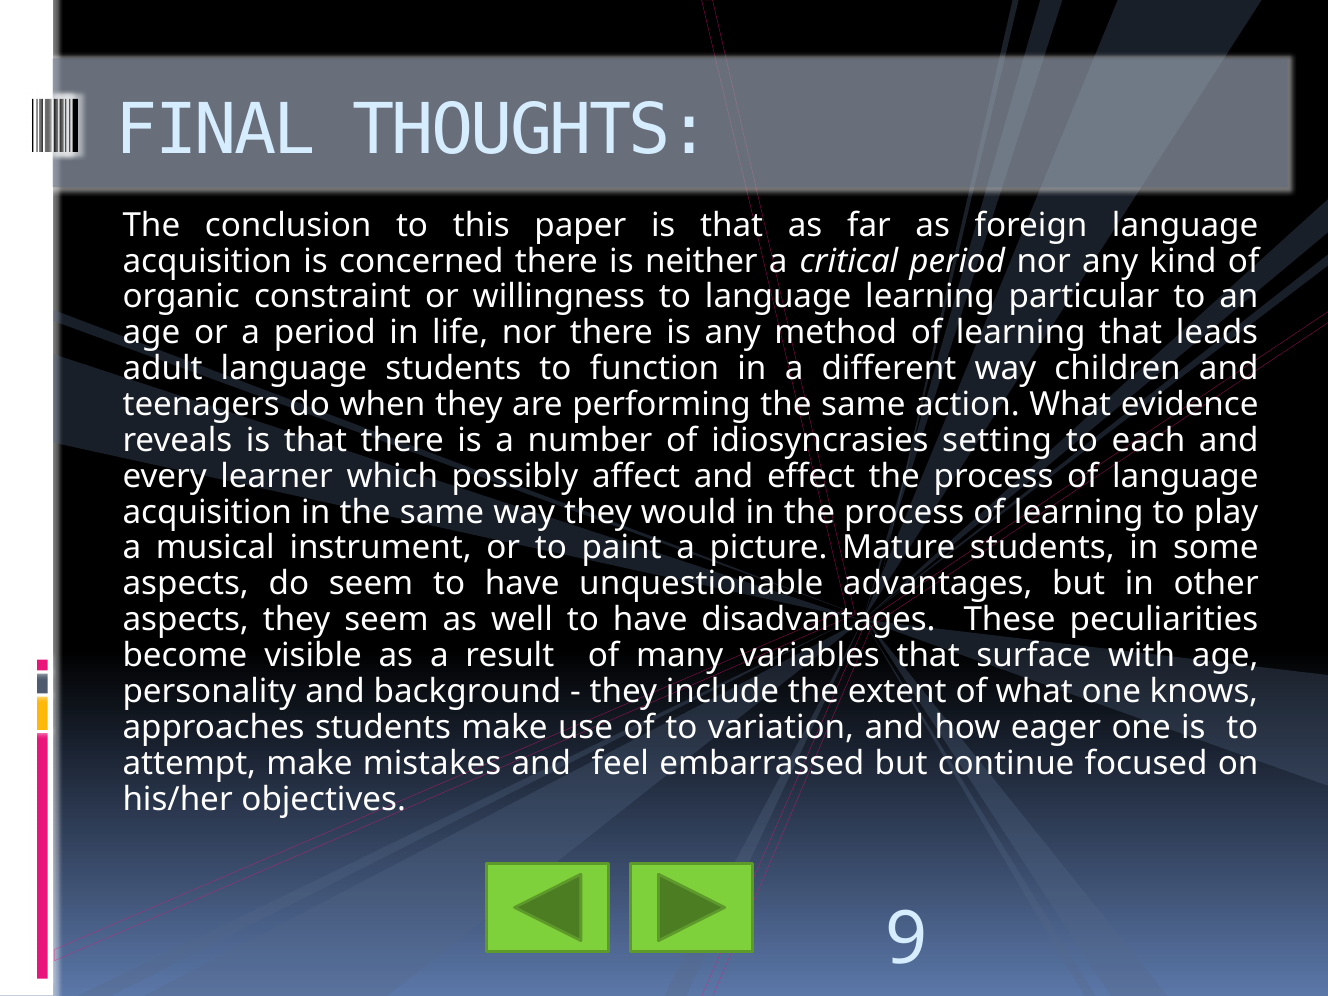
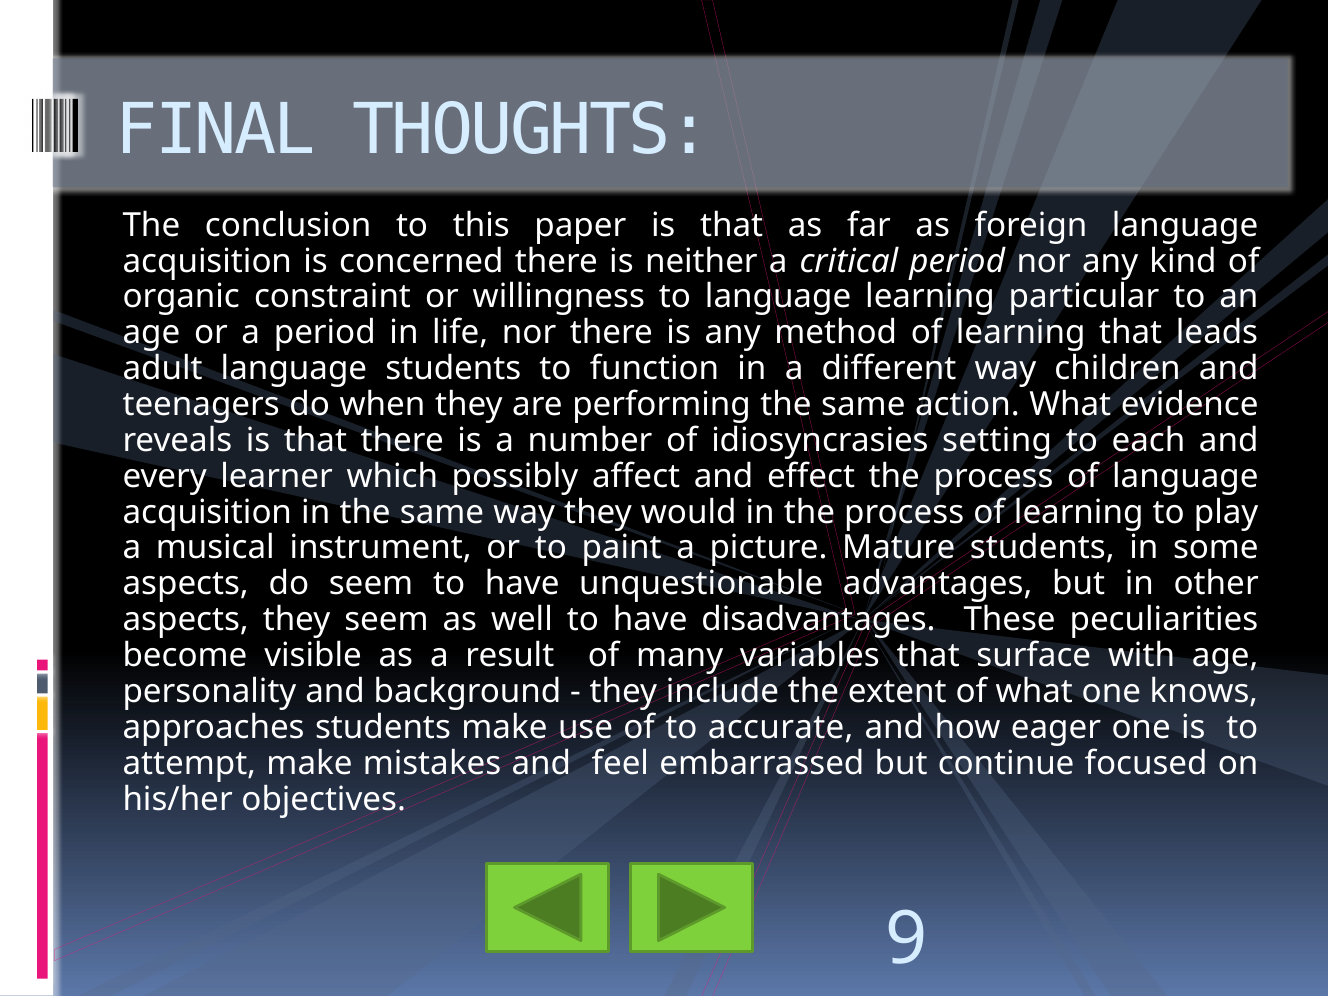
variation: variation -> accurate
